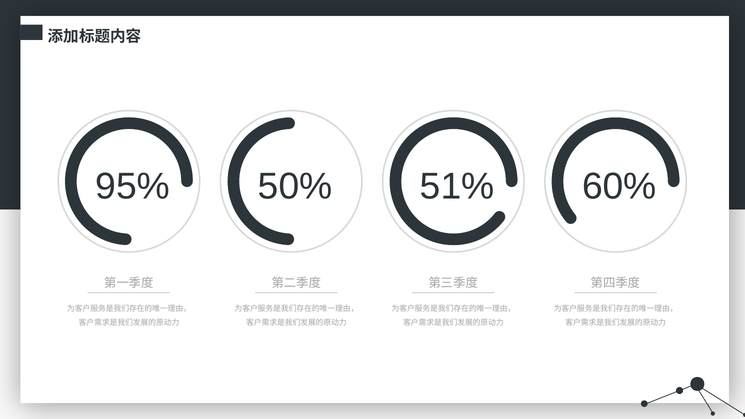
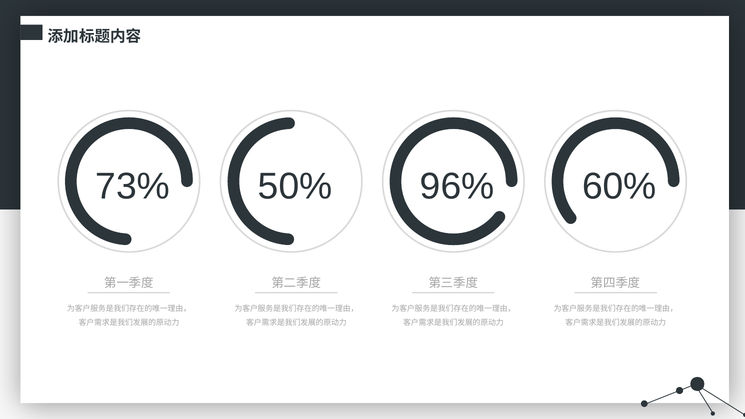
95%: 95% -> 73%
51%: 51% -> 96%
